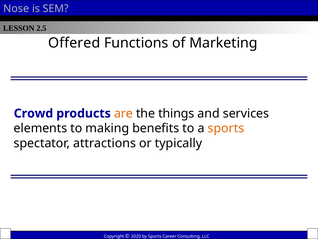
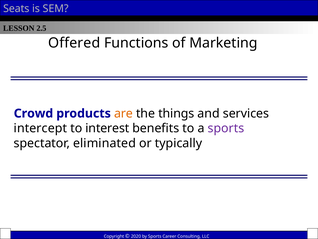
Nose: Nose -> Seats
elements: elements -> intercept
making: making -> interest
sports at (226, 128) colour: orange -> purple
attractions: attractions -> eliminated
